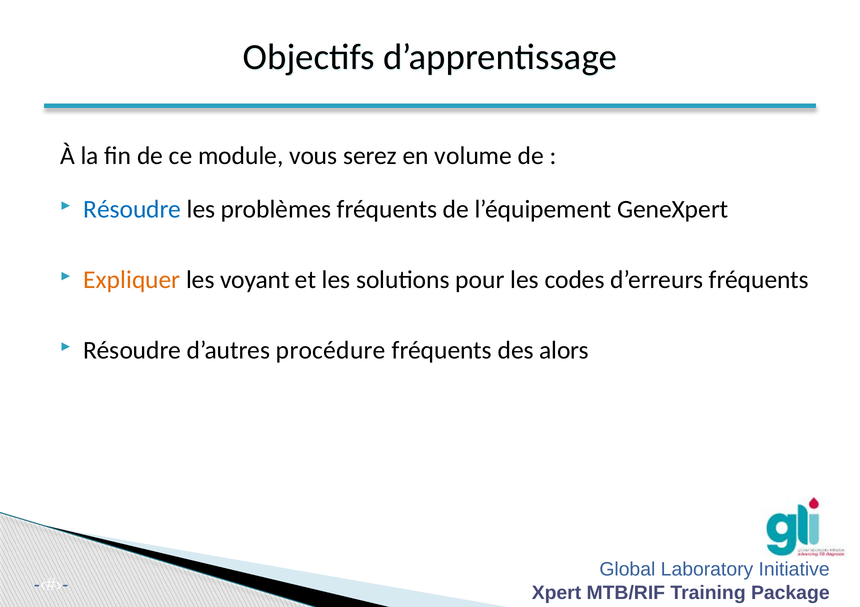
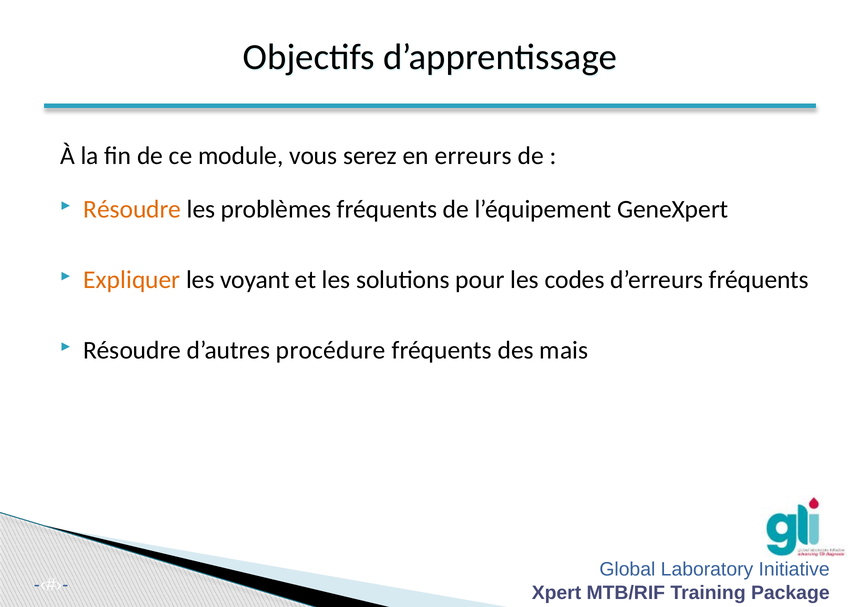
volume: volume -> erreurs
Résoudre at (132, 209) colour: blue -> orange
alors: alors -> mais
